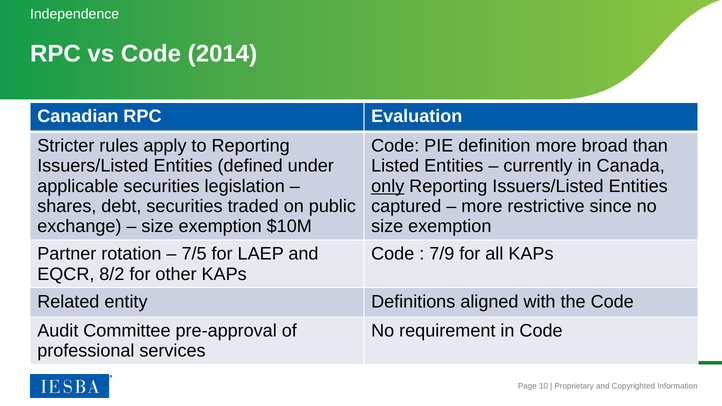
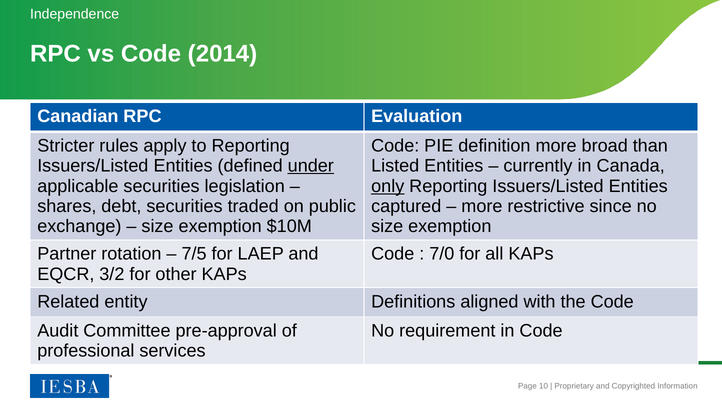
under underline: none -> present
7/9: 7/9 -> 7/0
8/2: 8/2 -> 3/2
